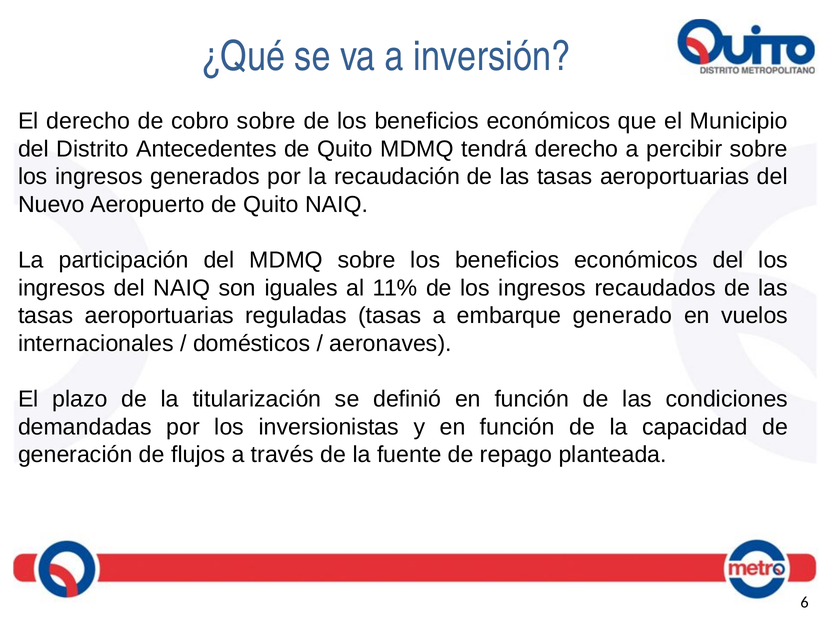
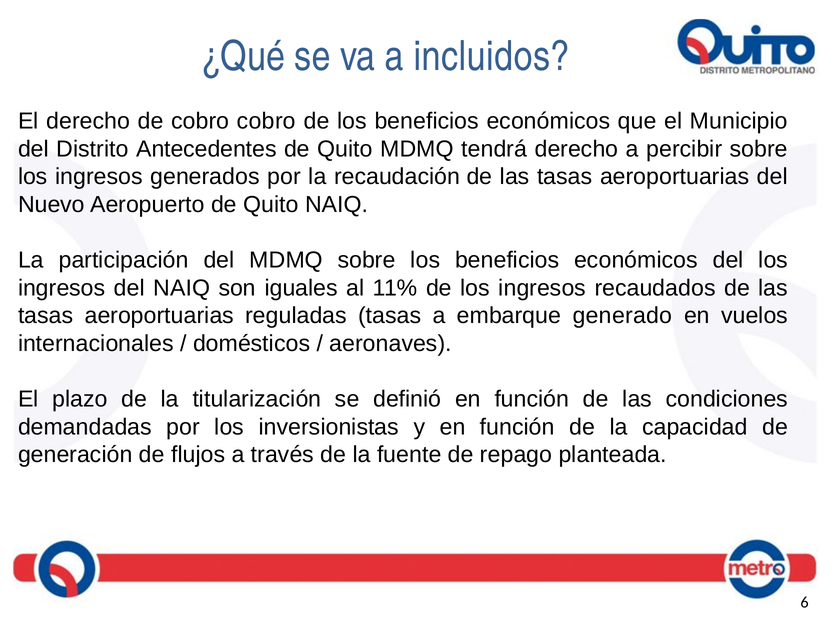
inversión: inversión -> incluidos
cobro sobre: sobre -> cobro
